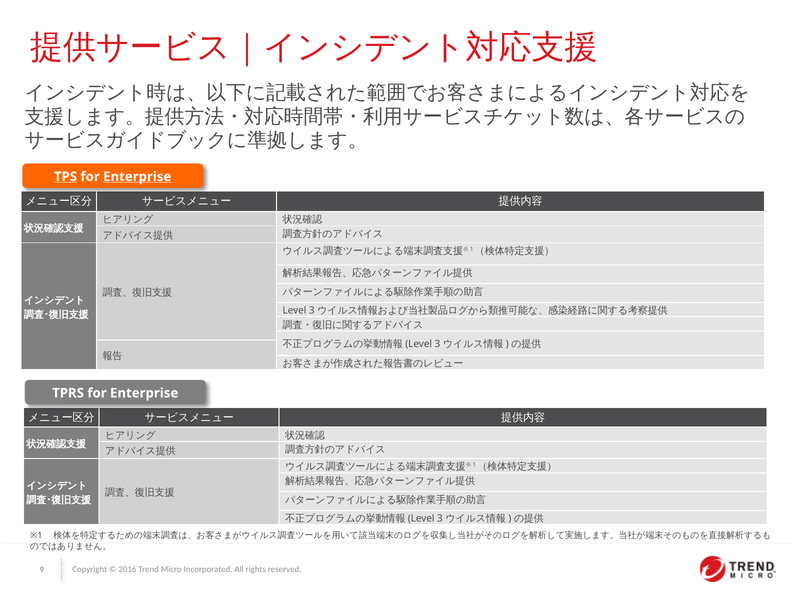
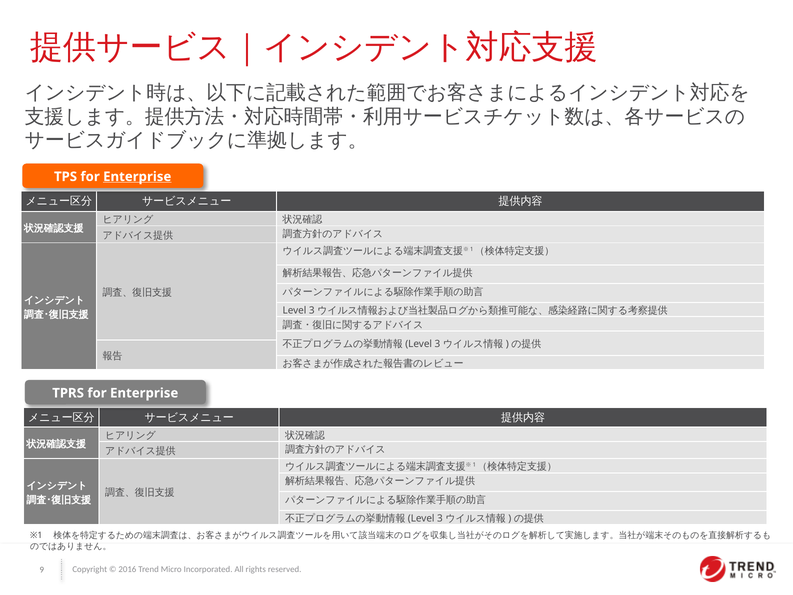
TPS underline: present -> none
